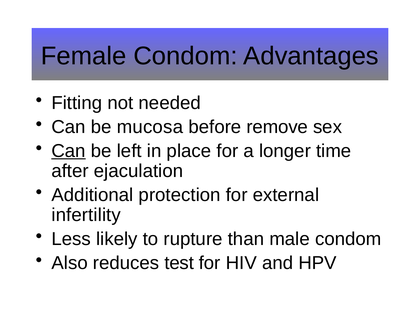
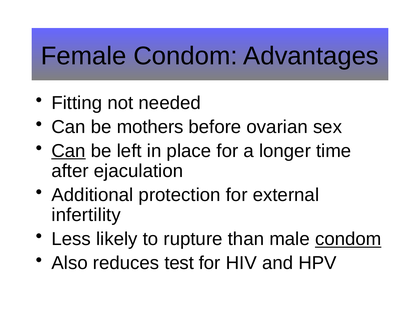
mucosa: mucosa -> mothers
remove: remove -> ovarian
condom at (348, 239) underline: none -> present
